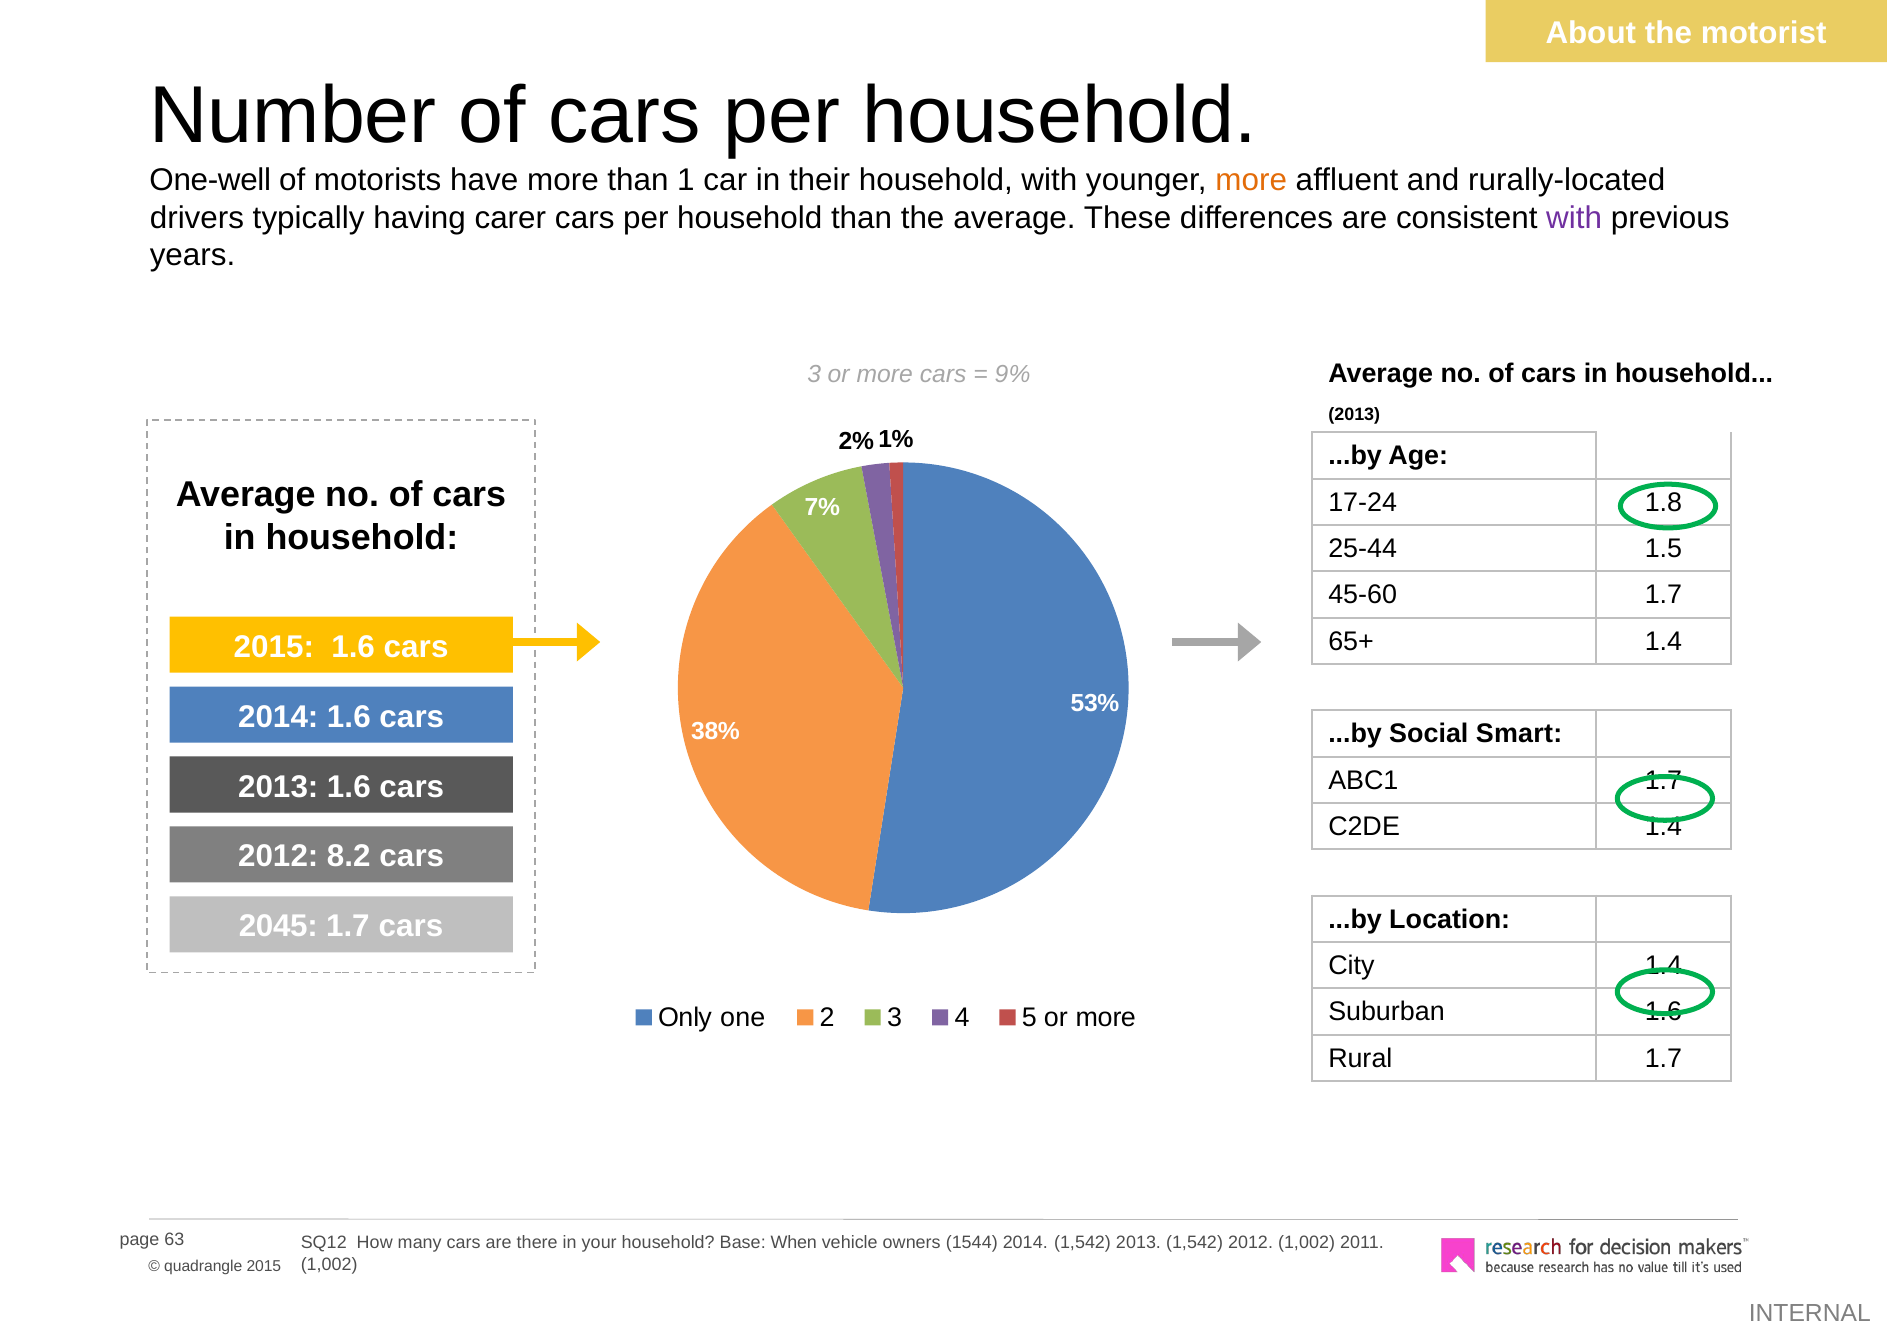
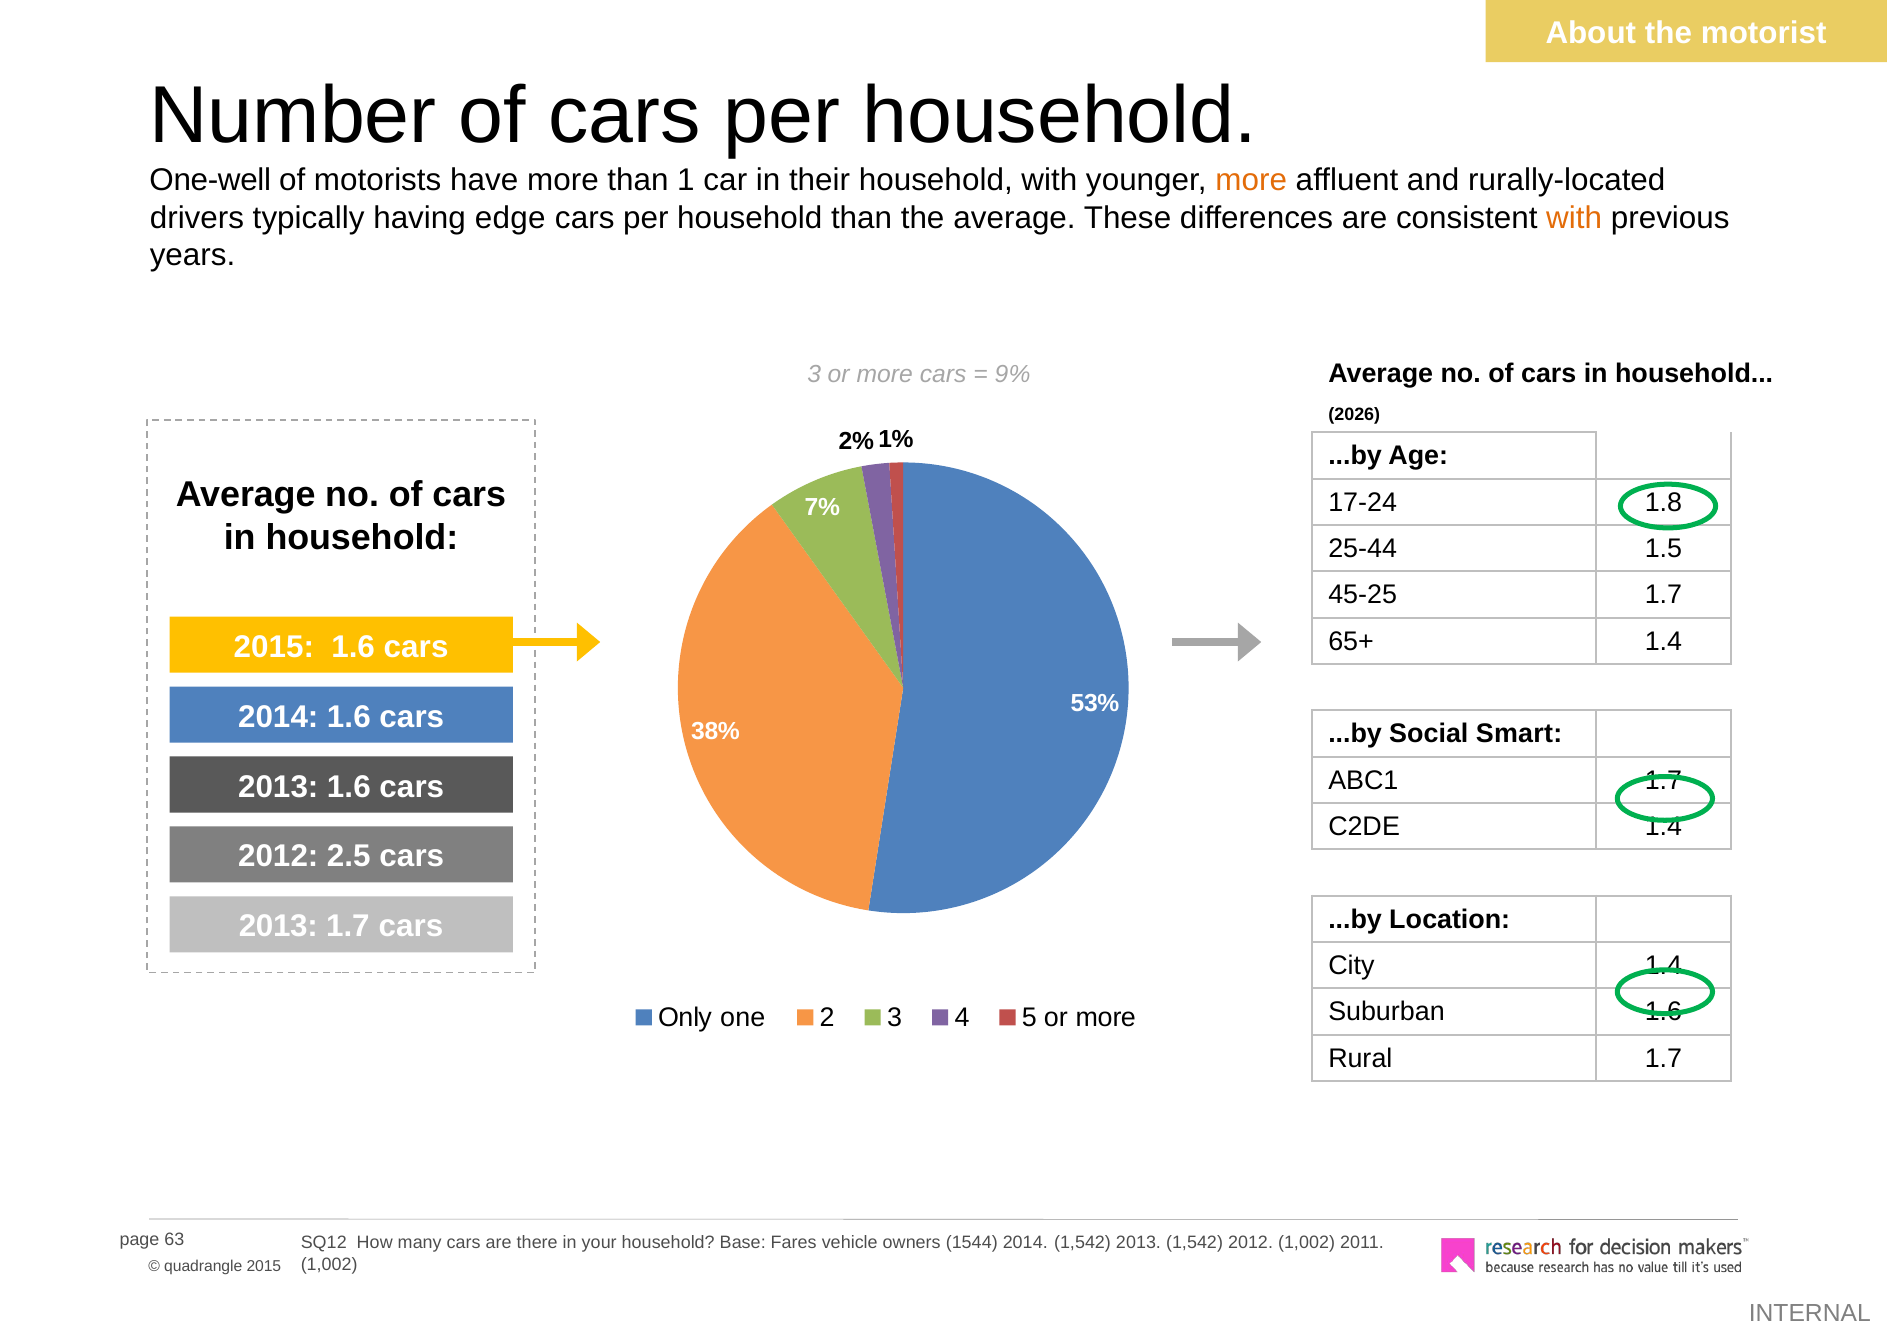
carer: carer -> edge
with at (1574, 218) colour: purple -> orange
2013 at (1354, 415): 2013 -> 2026
45-60: 45-60 -> 45-25
8.2: 8.2 -> 2.5
2045 at (278, 927): 2045 -> 2013
When: When -> Fares
